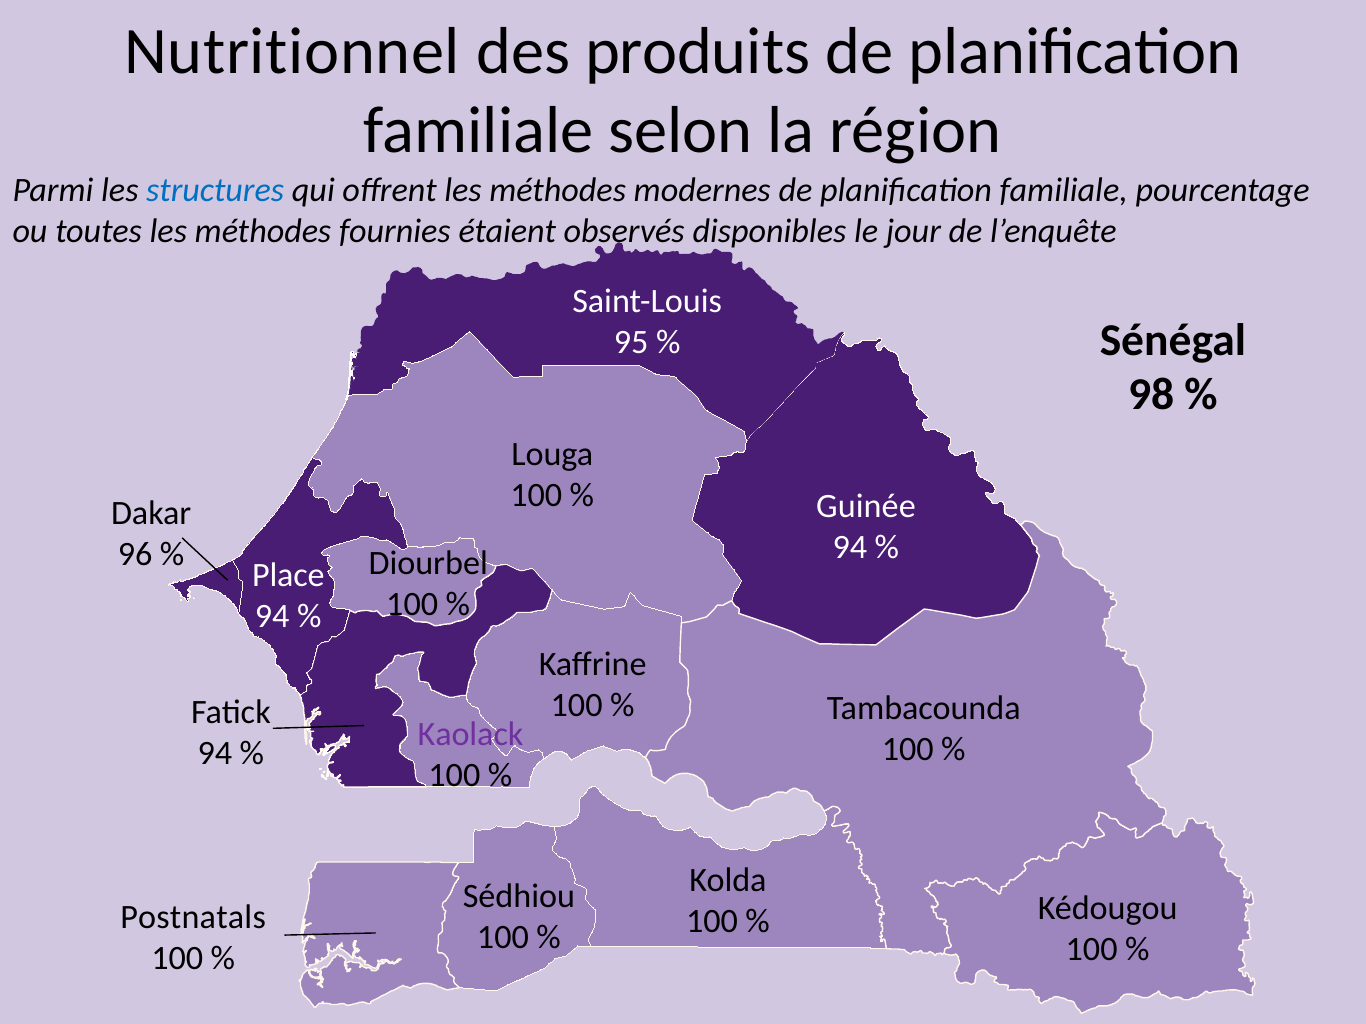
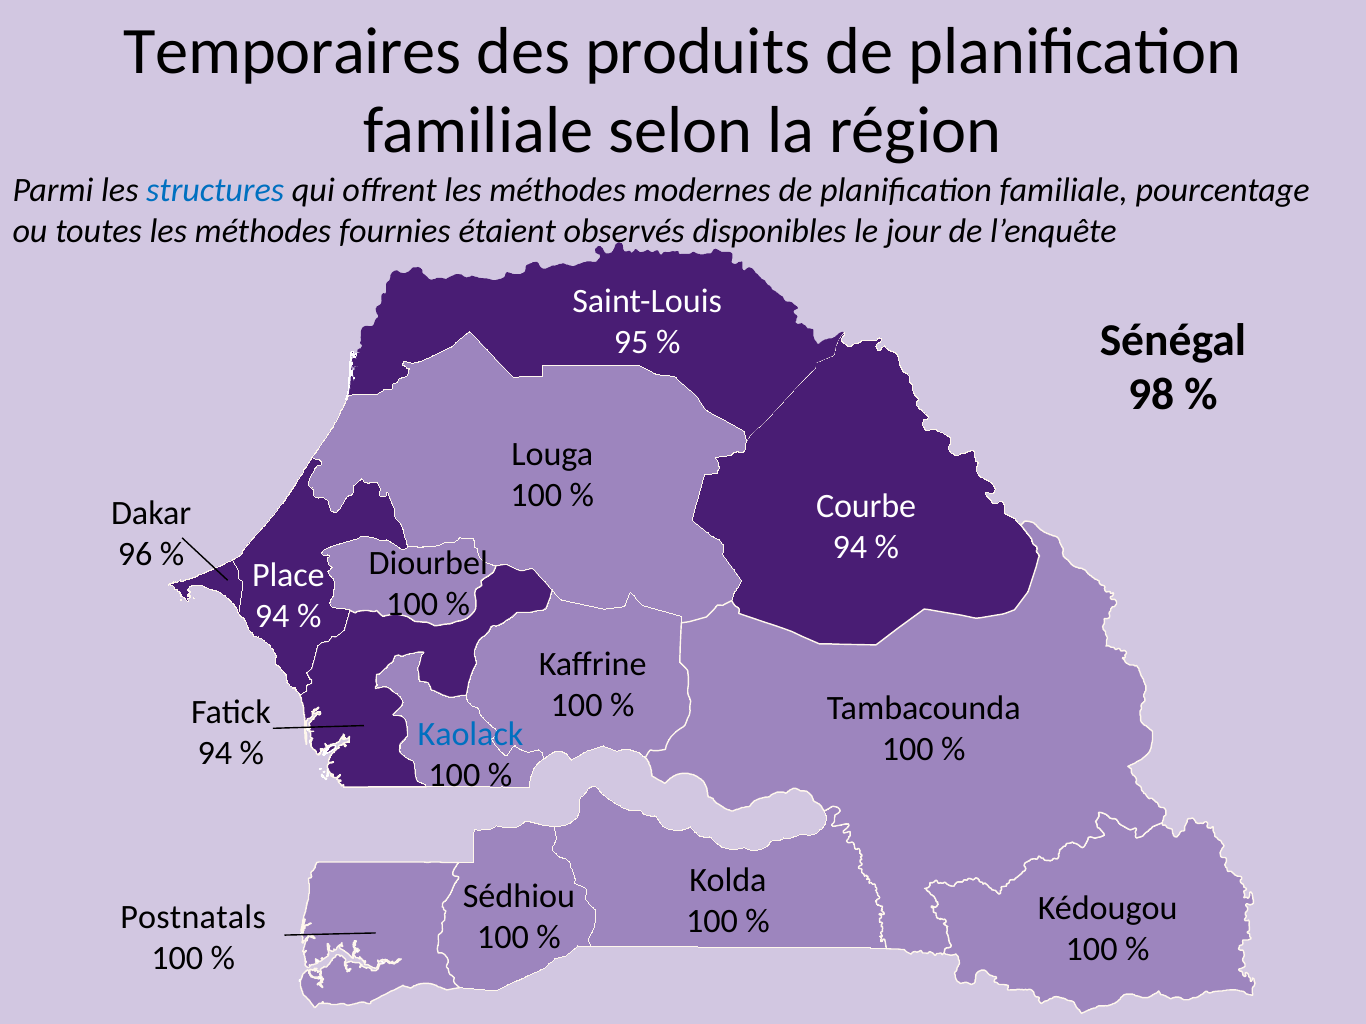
Nutritionnel: Nutritionnel -> Temporaires
Guinée: Guinée -> Courbe
Kaolack colour: purple -> blue
